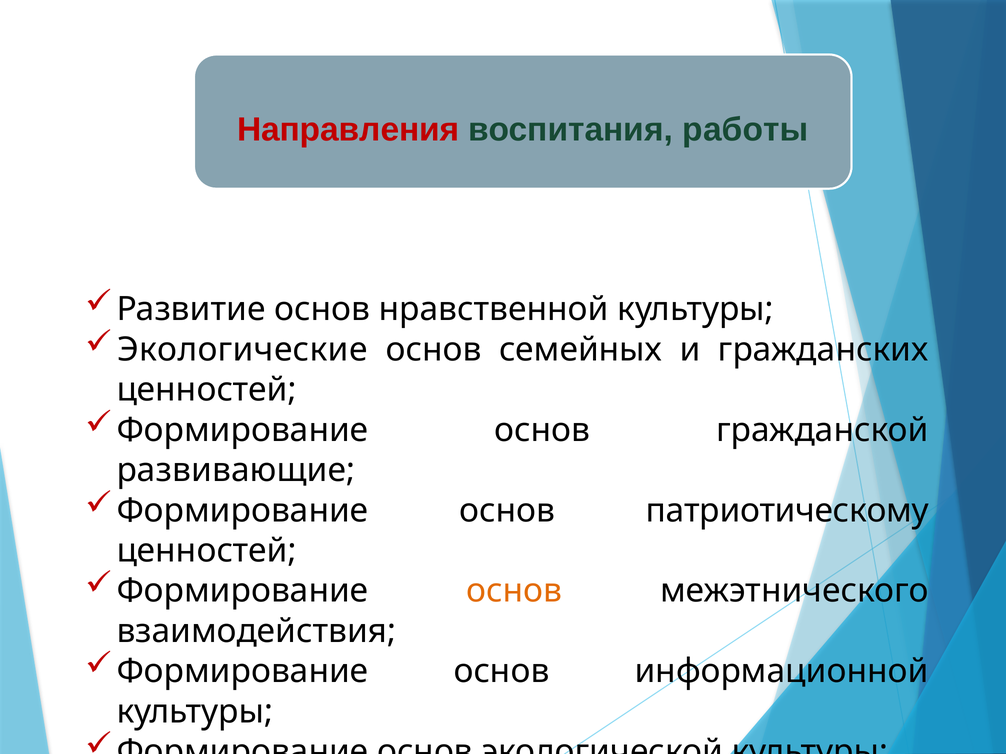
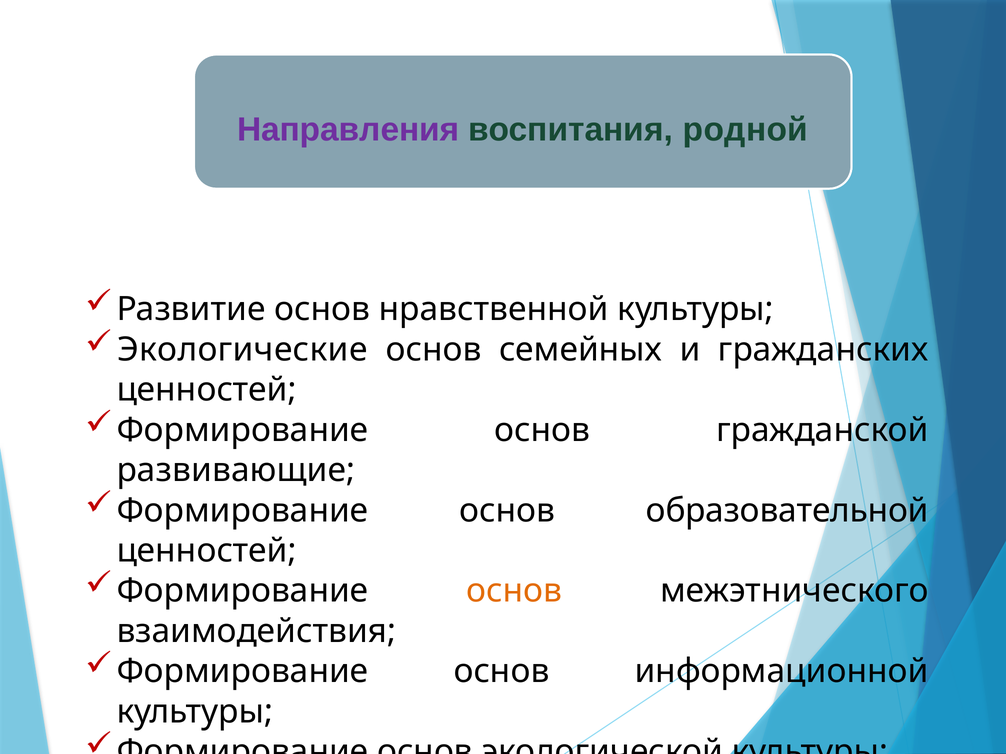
Направления colour: red -> purple
работы: работы -> родной
патриотическому: патриотическому -> образовательной
